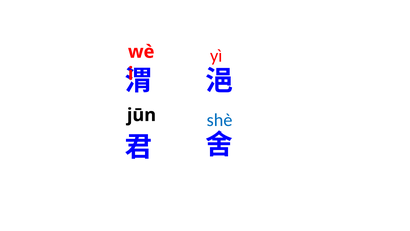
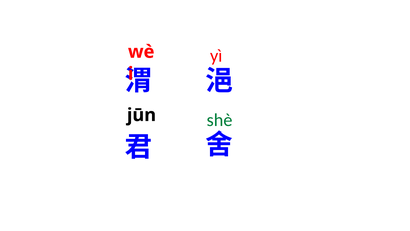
shè colour: blue -> green
